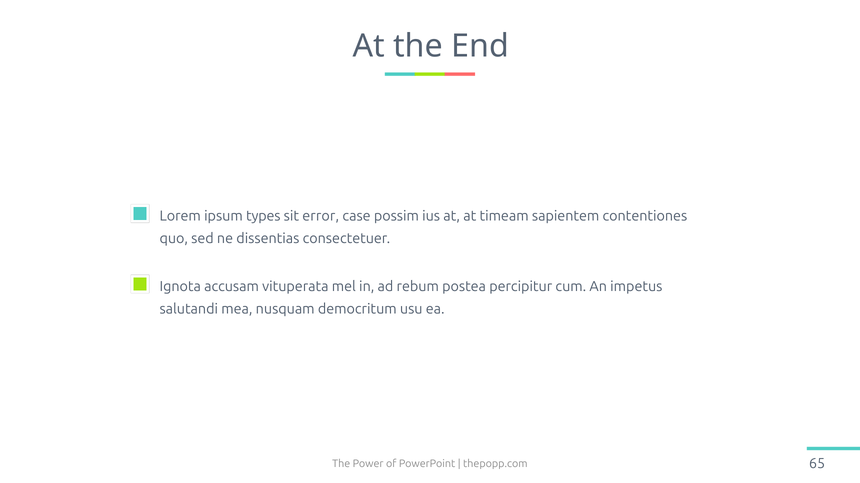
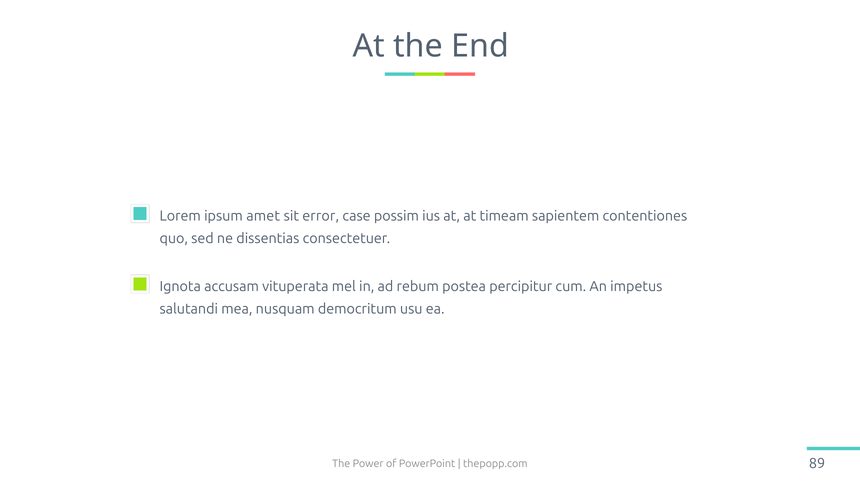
types: types -> amet
65: 65 -> 89
